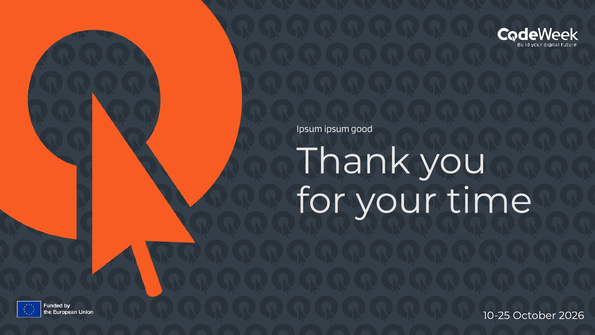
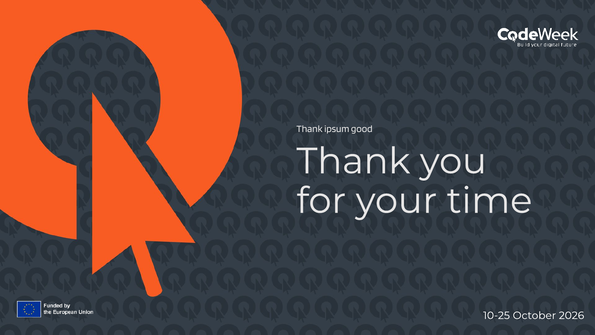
Ipsum at (309, 129): Ipsum -> Thank
